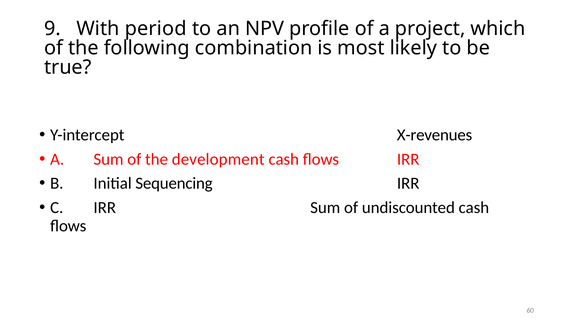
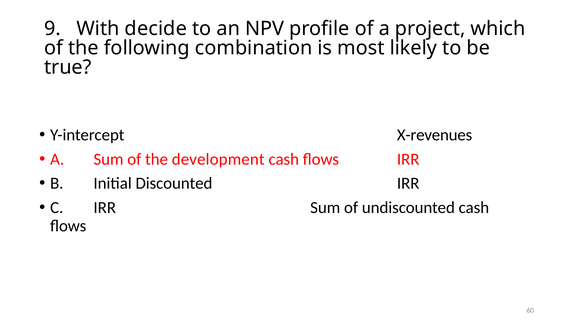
period: period -> decide
Sequencing: Sequencing -> Discounted
